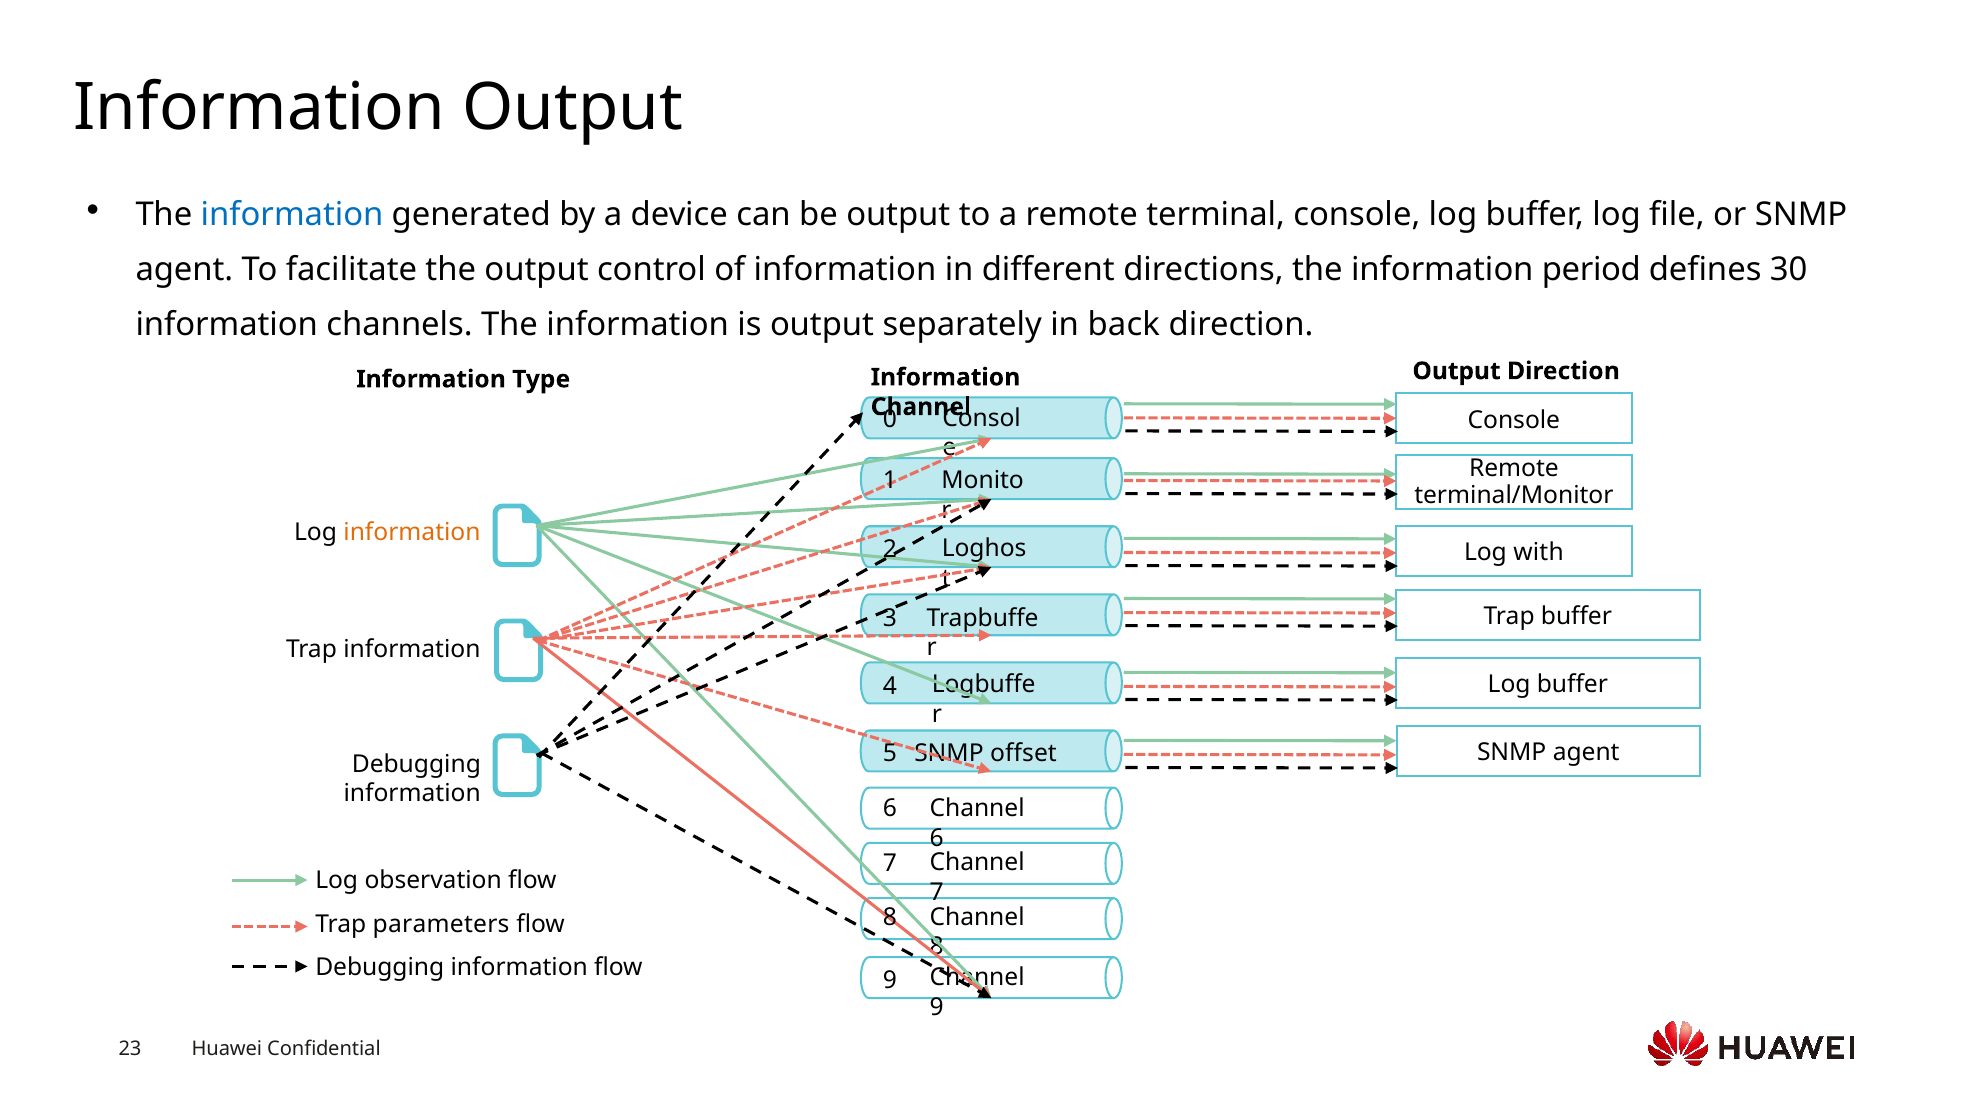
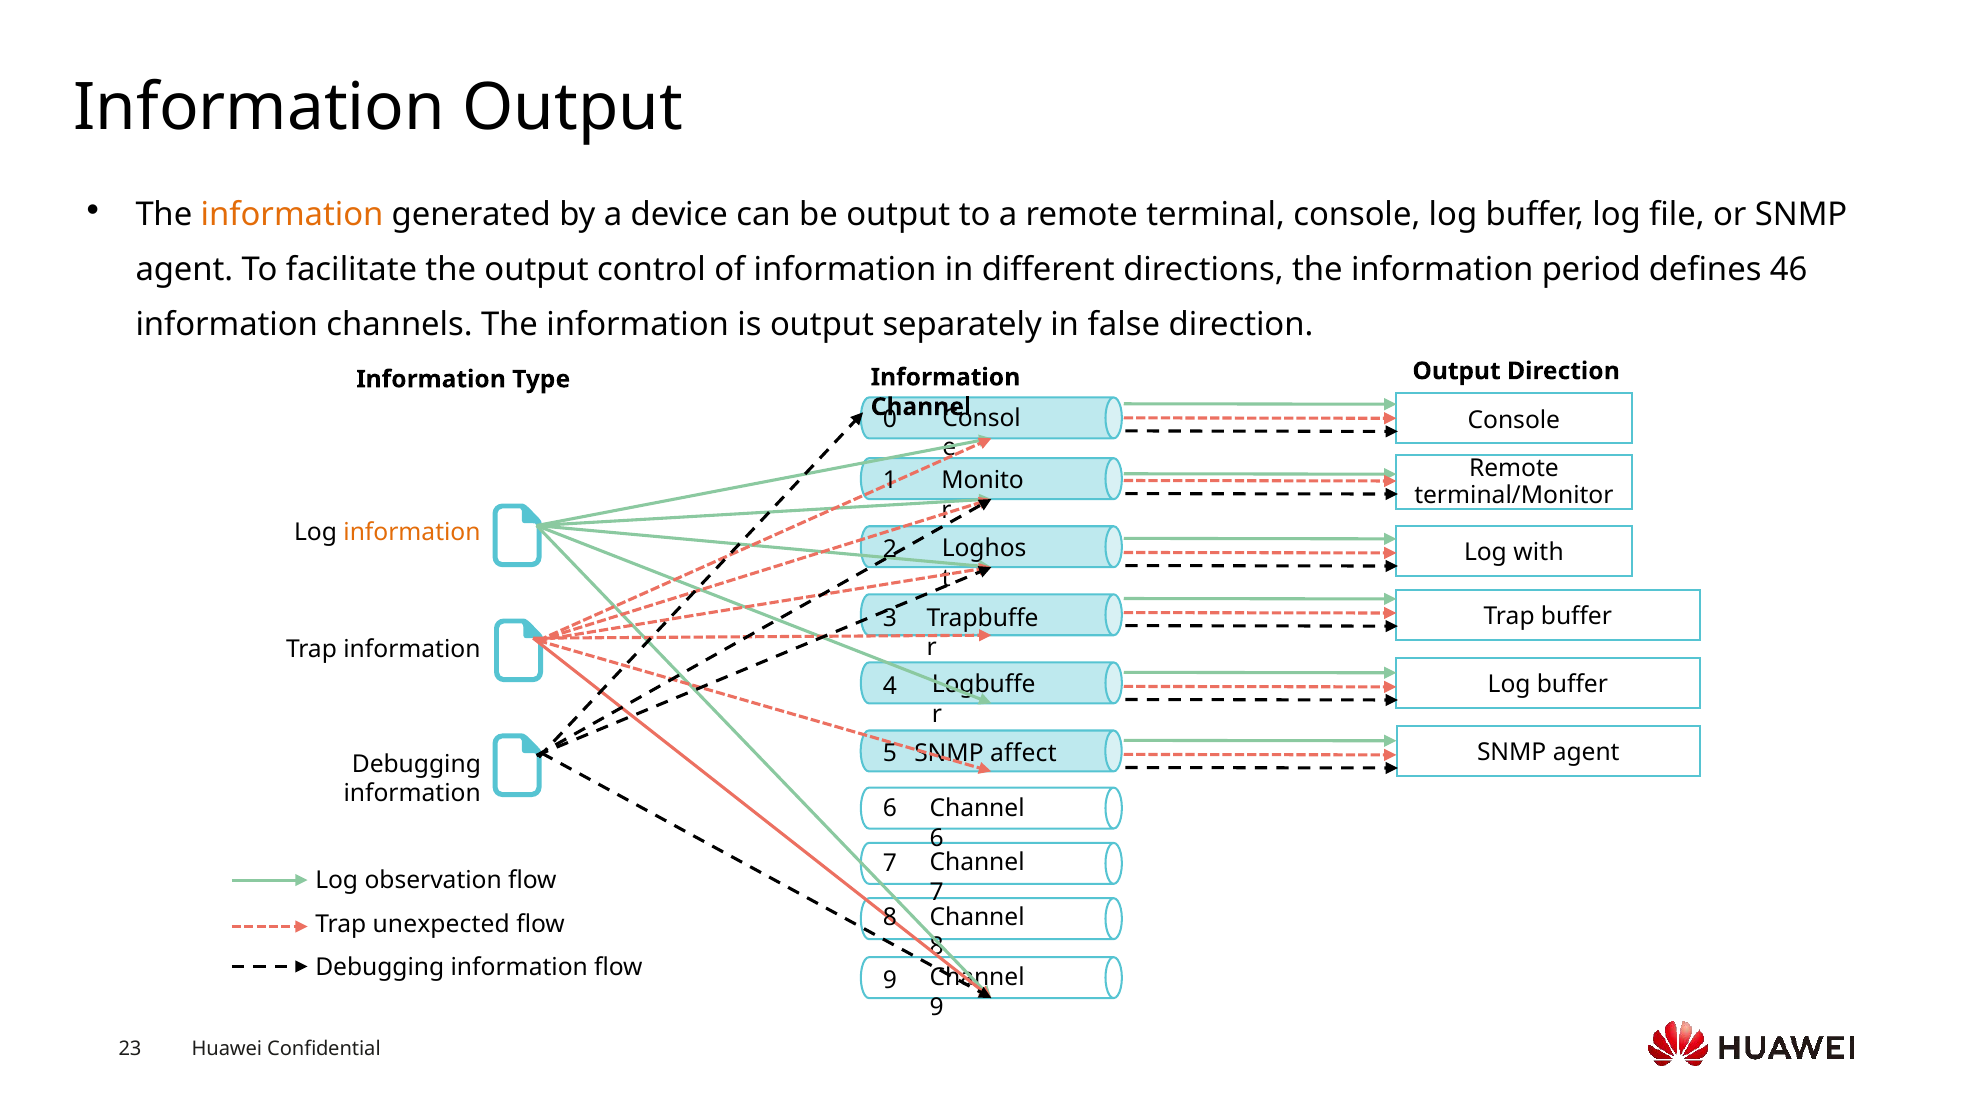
information at (292, 214) colour: blue -> orange
30: 30 -> 46
back: back -> false
offset: offset -> affect
parameters: parameters -> unexpected
